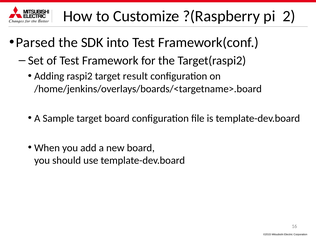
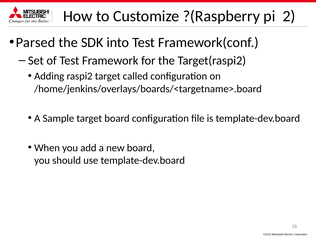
result: result -> called
